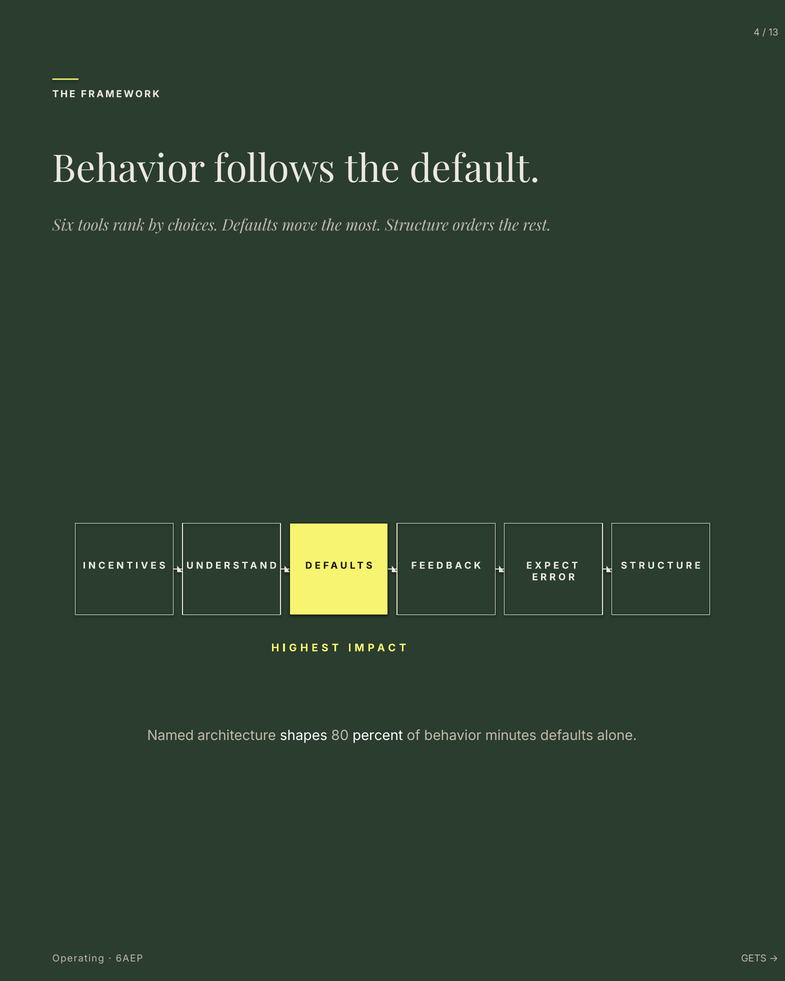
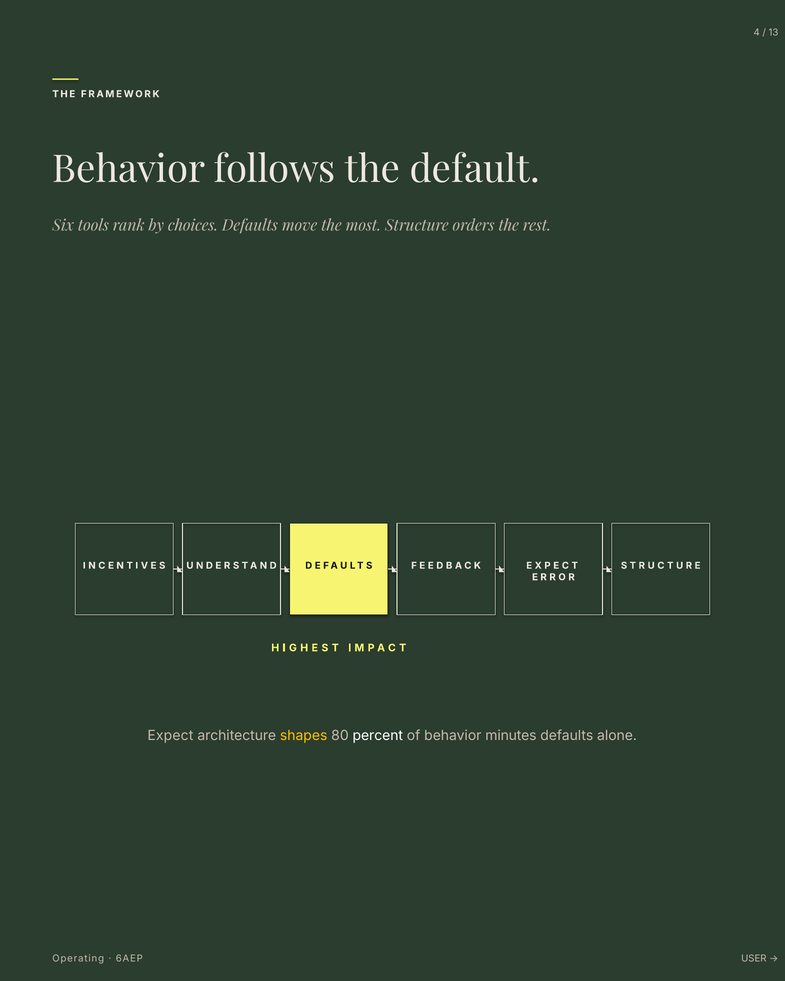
Named: Named -> Expect
shapes colour: white -> yellow
GETS: GETS -> USER
